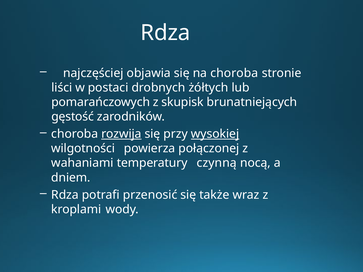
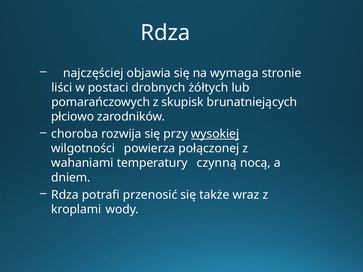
na choroba: choroba -> wymaga
gęstość: gęstość -> płciowo
rozwija underline: present -> none
